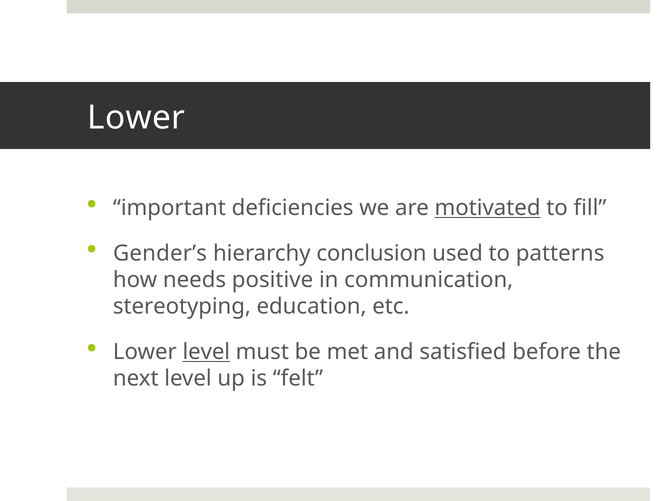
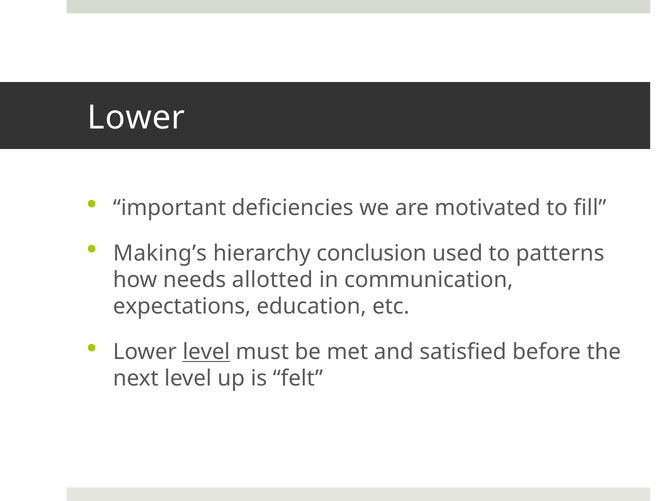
motivated underline: present -> none
Gender’s: Gender’s -> Making’s
positive: positive -> allotted
stereotyping: stereotyping -> expectations
